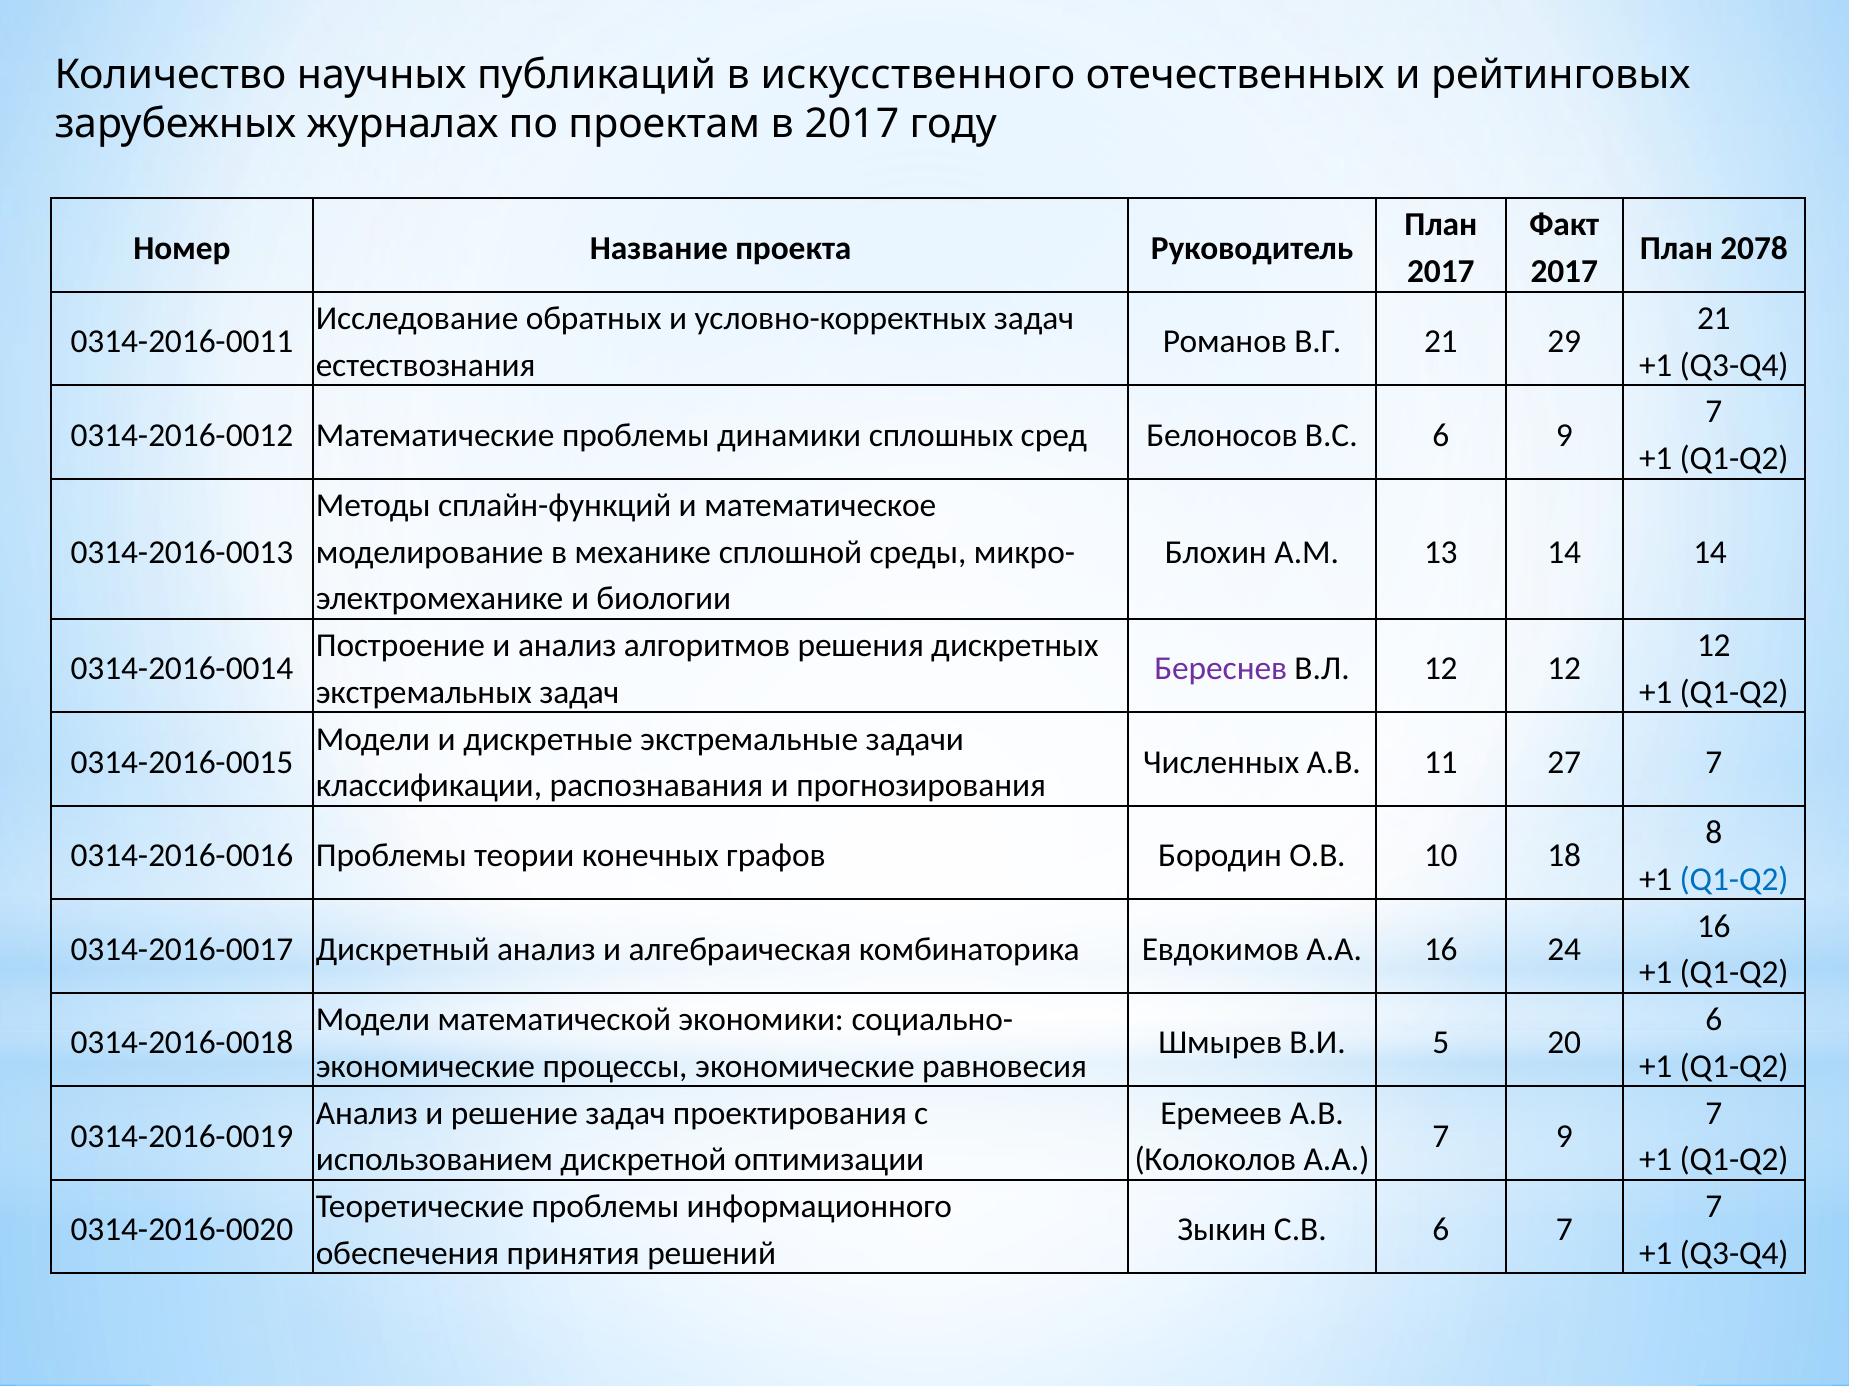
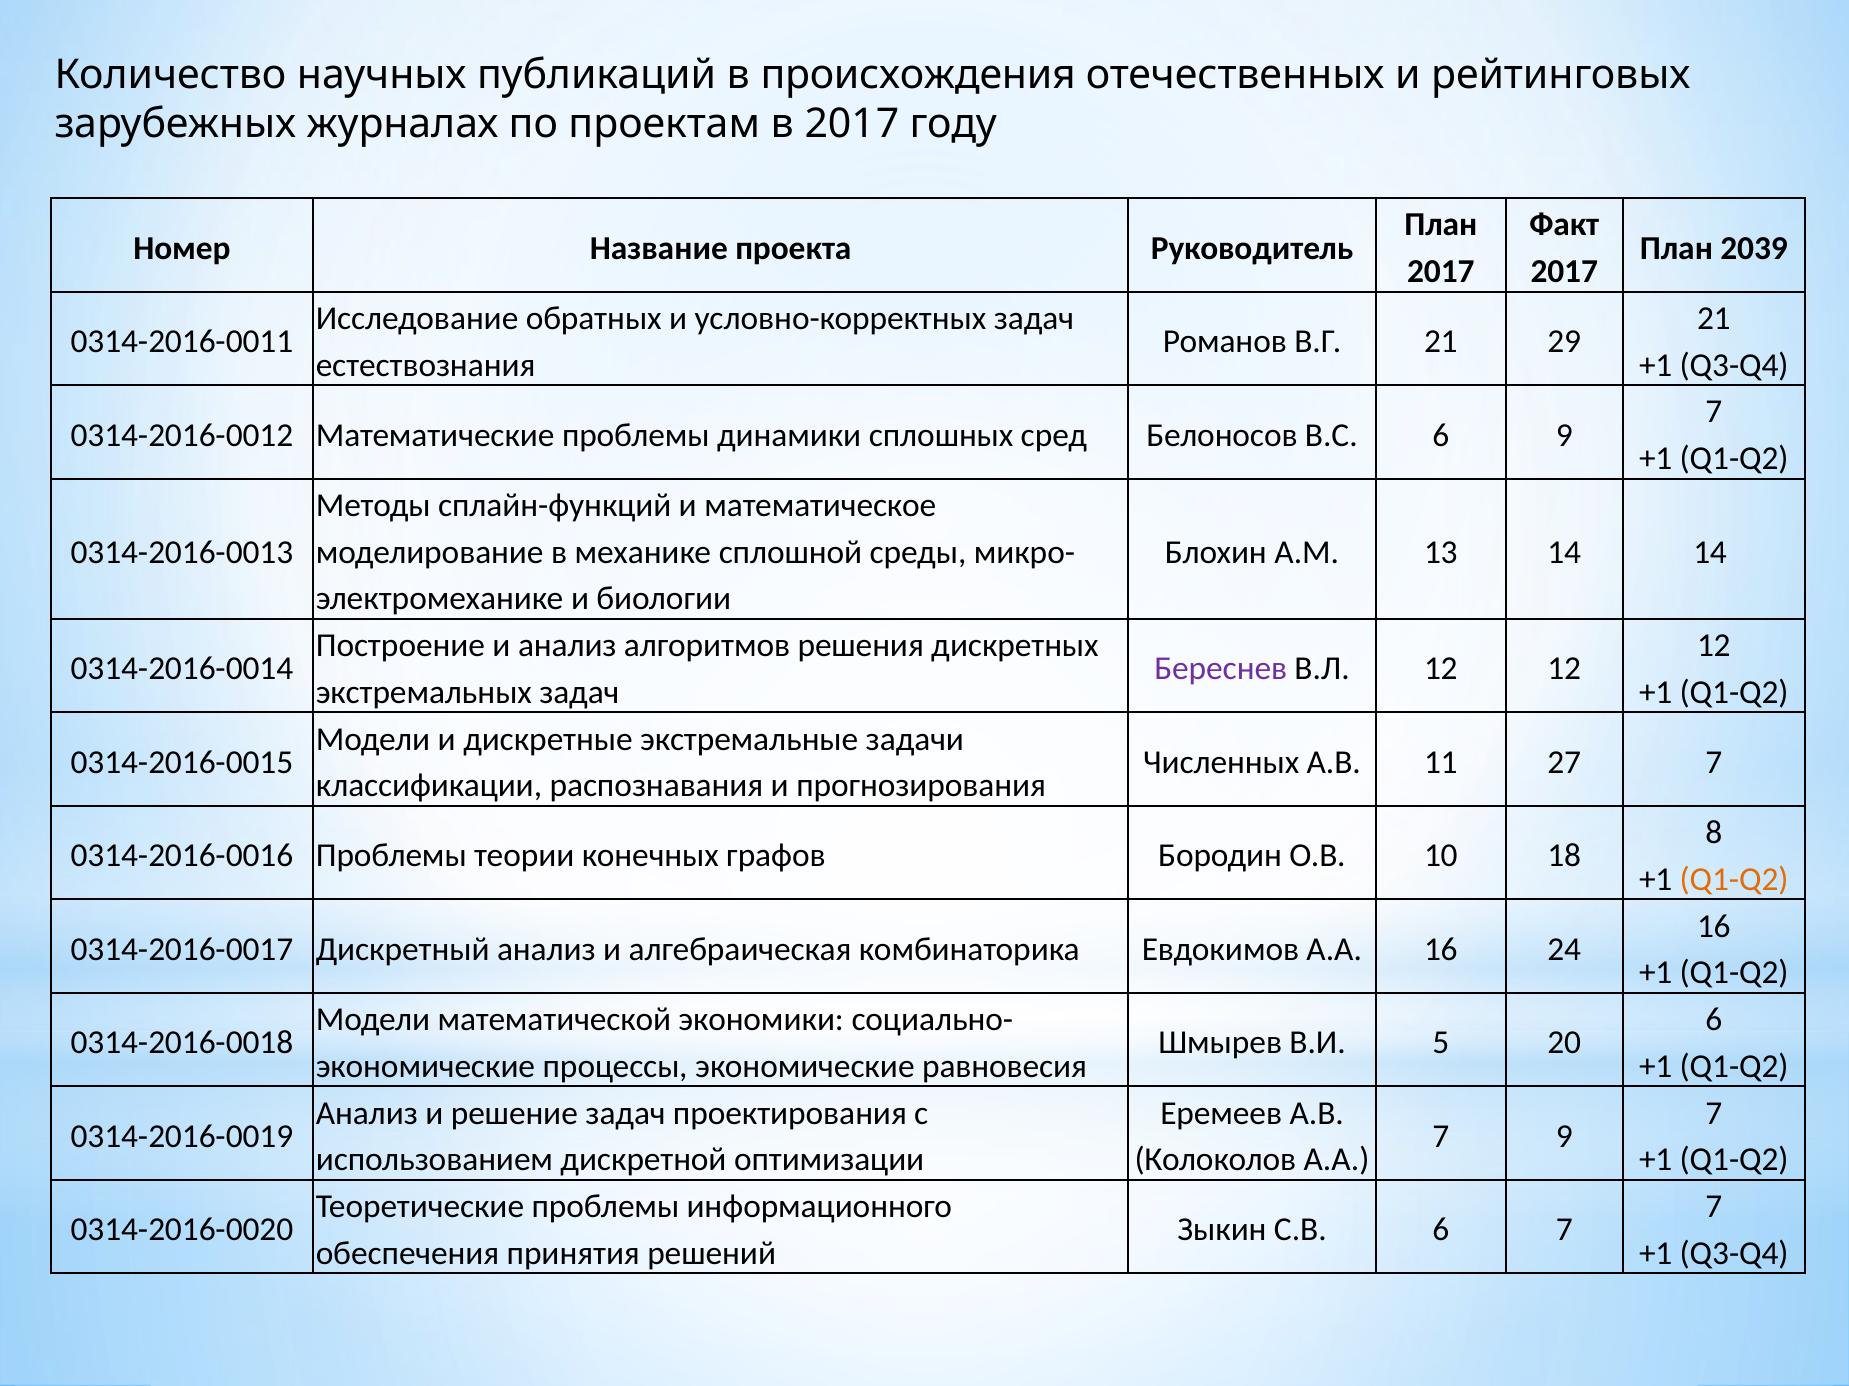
искусственного: искусственного -> происхождения
2078: 2078 -> 2039
Q1-Q2 at (1734, 880) colour: blue -> orange
